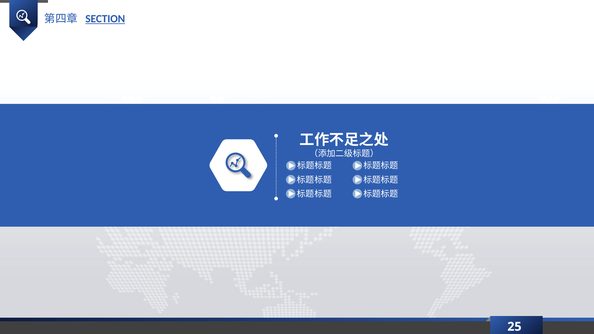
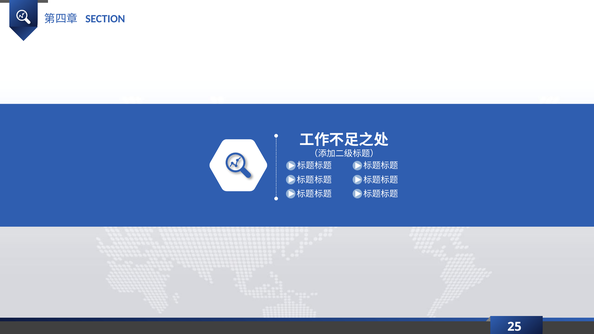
SECTION underline: present -> none
